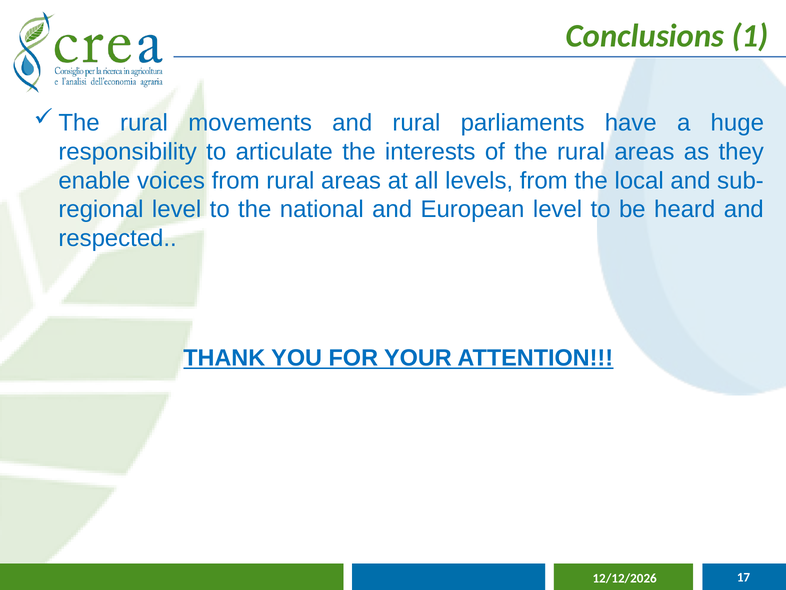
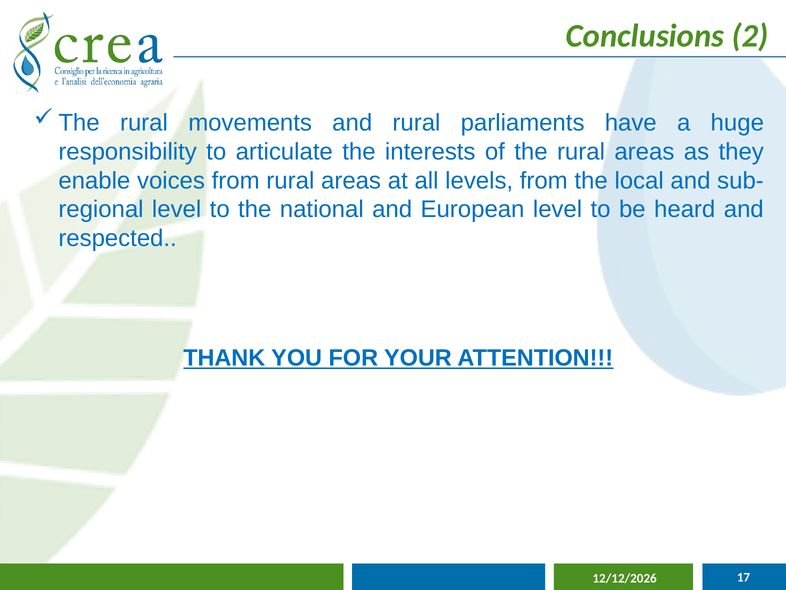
1: 1 -> 2
